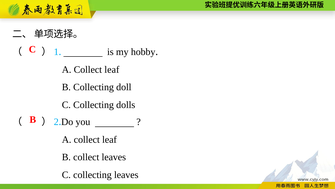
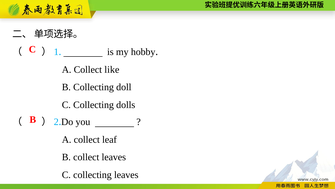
leaf at (112, 69): leaf -> like
